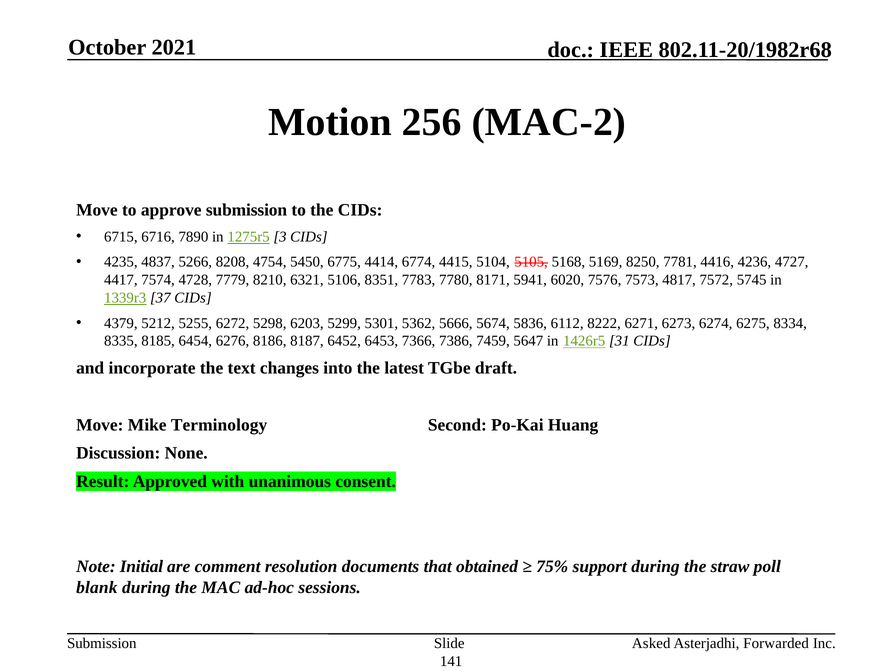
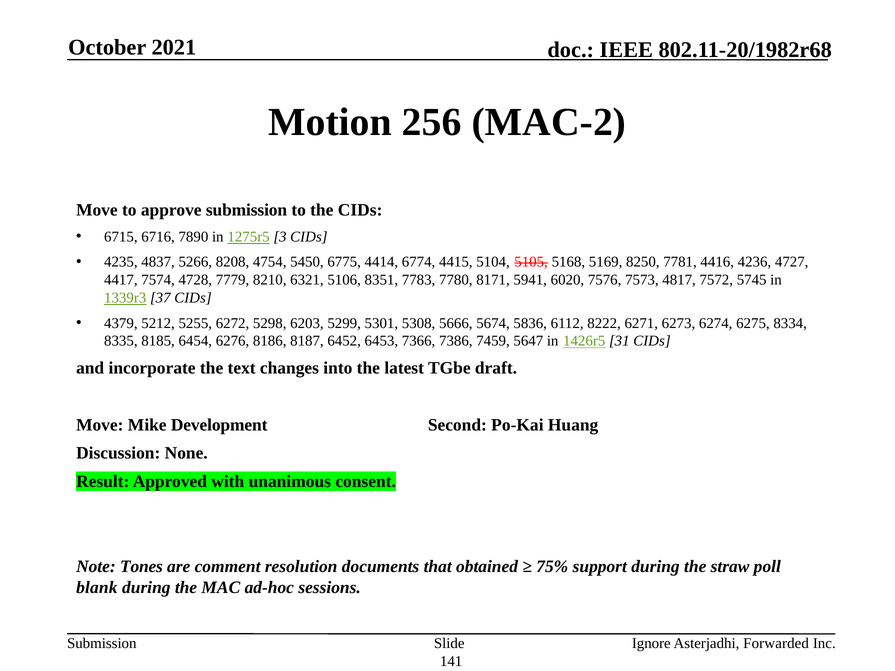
5362: 5362 -> 5308
Terminology: Terminology -> Development
Initial: Initial -> Tones
Asked: Asked -> Ignore
